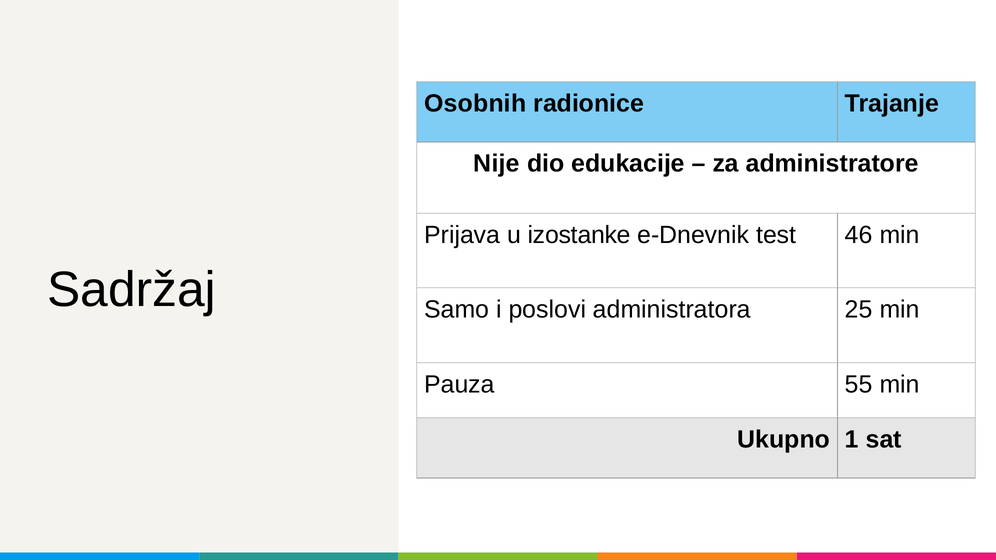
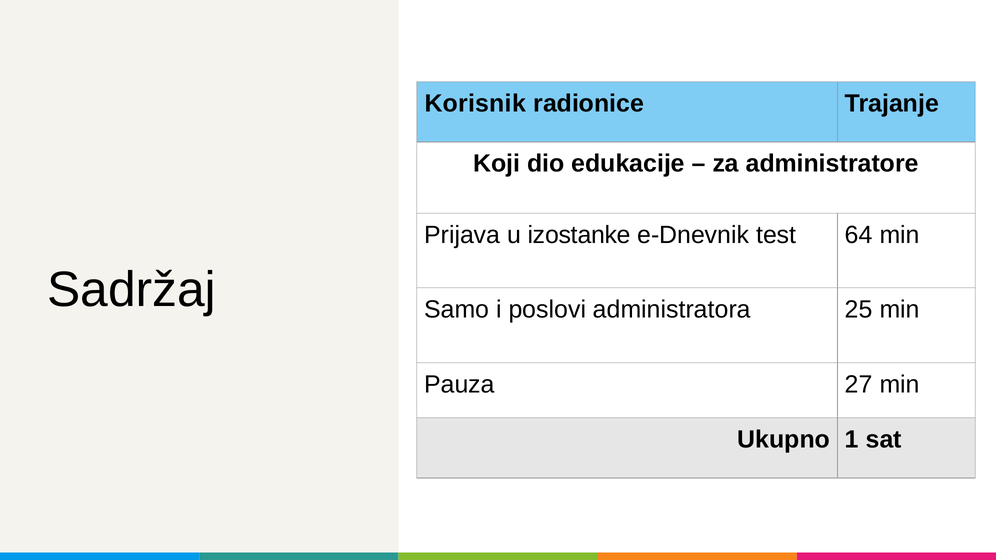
Osobnih: Osobnih -> Korisnik
Nije: Nije -> Koji
46: 46 -> 64
55: 55 -> 27
